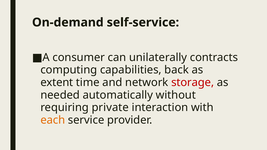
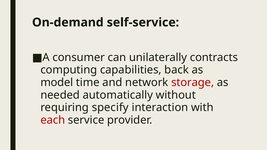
extent: extent -> model
private: private -> specify
each colour: orange -> red
